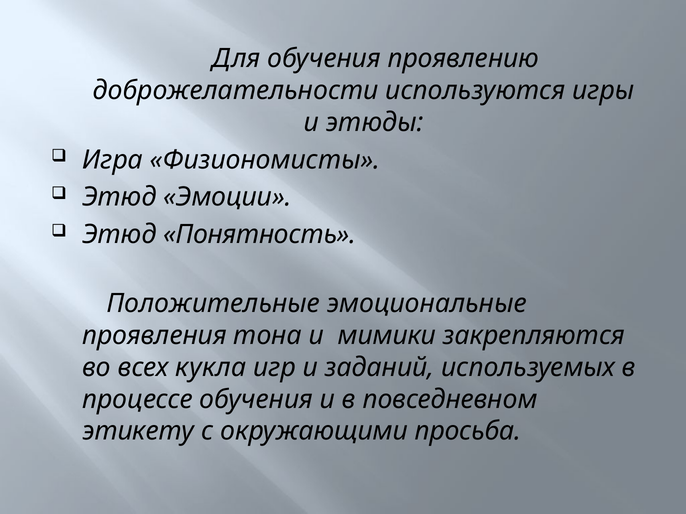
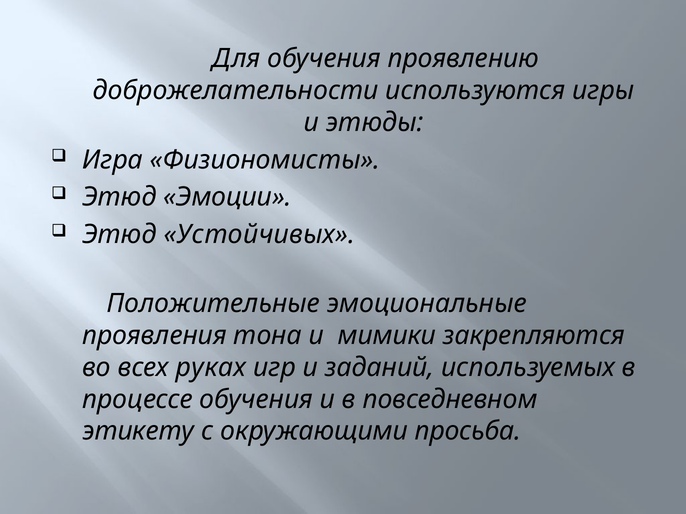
Понятность: Понятность -> Устойчивых
кукла: кукла -> руках
